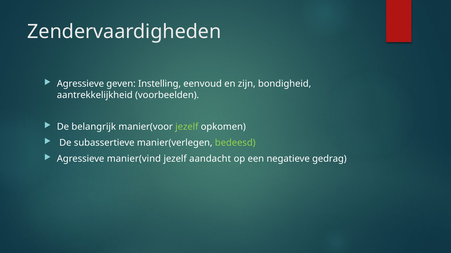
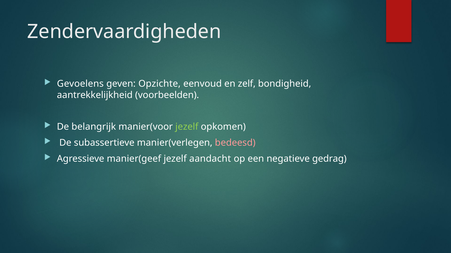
Agressieve at (80, 84): Agressieve -> Gevoelens
Instelling: Instelling -> Opzichte
zijn: zijn -> zelf
bedeesd colour: light green -> pink
manier(vind: manier(vind -> manier(geef
